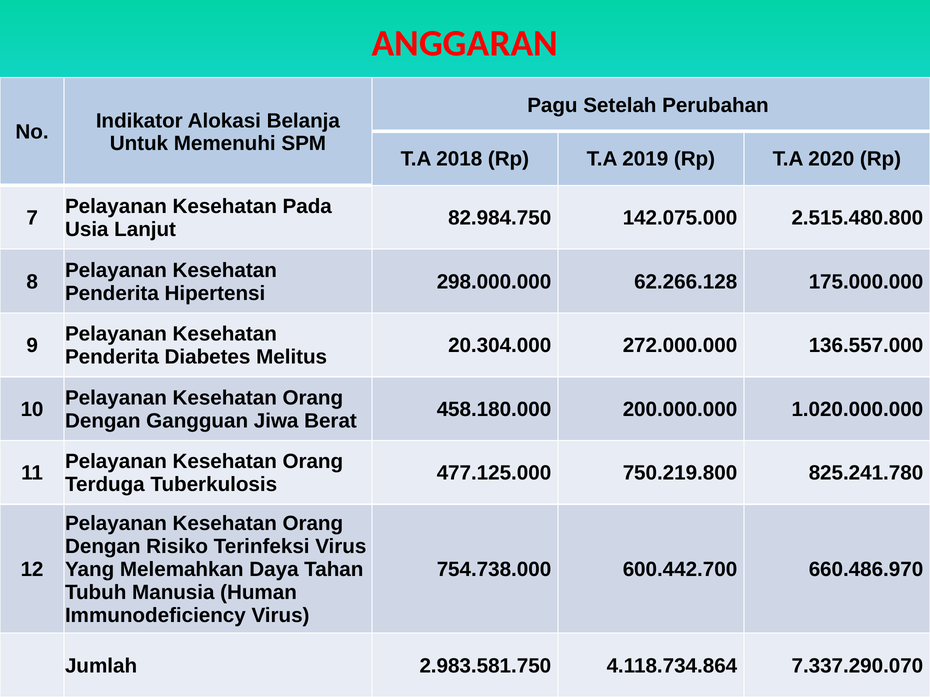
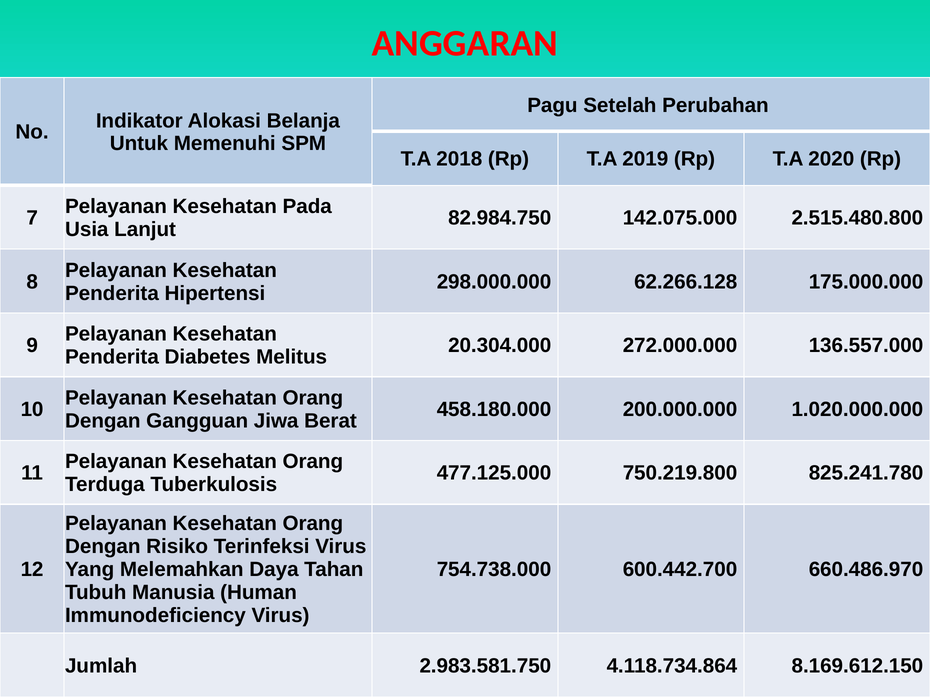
7.337.290.070: 7.337.290.070 -> 8.169.612.150
